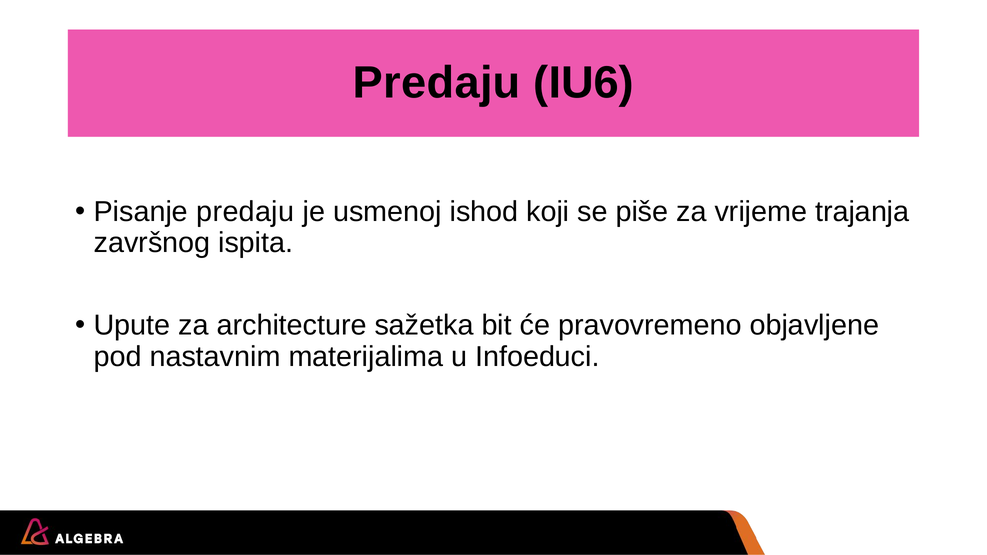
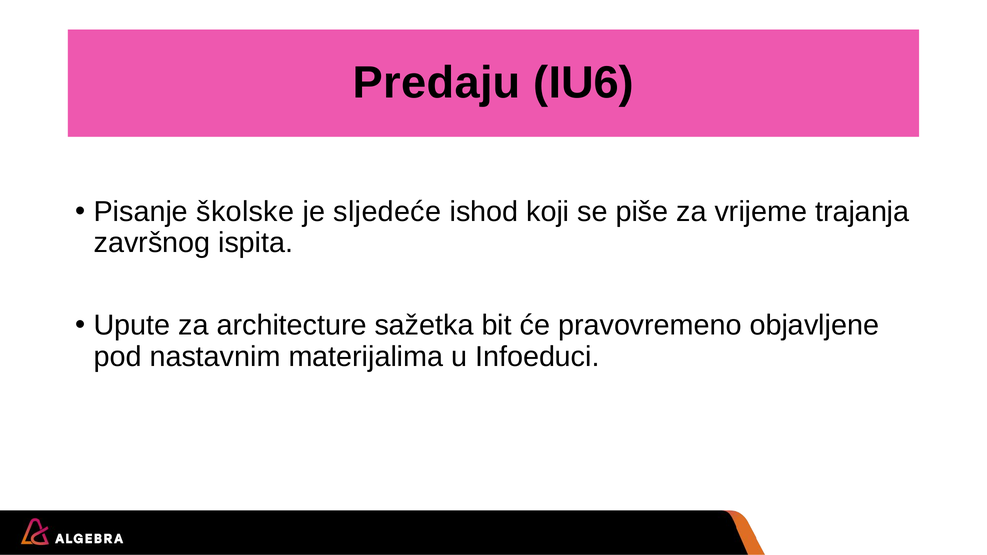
Pisanje predaju: predaju -> školske
usmenoj: usmenoj -> sljedeće
